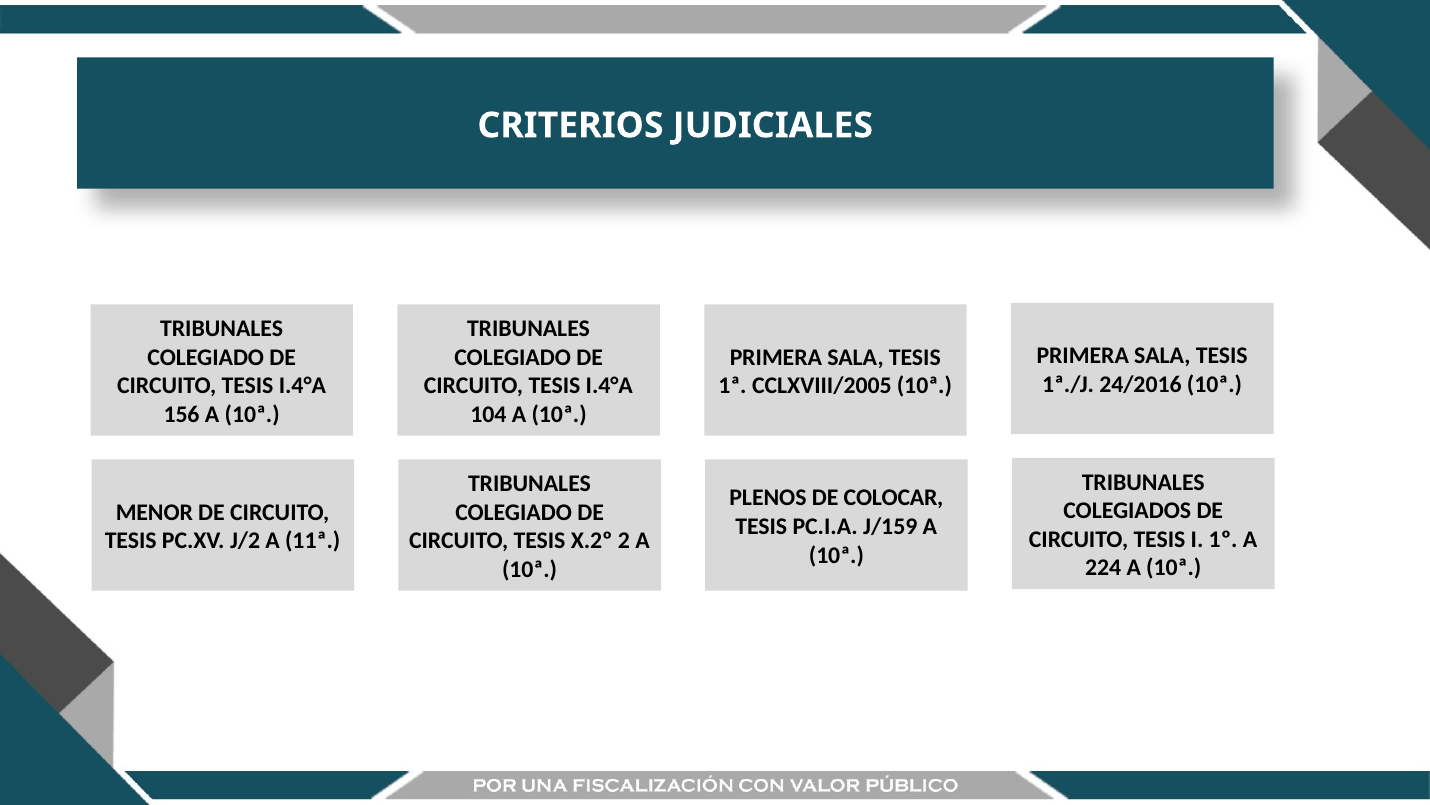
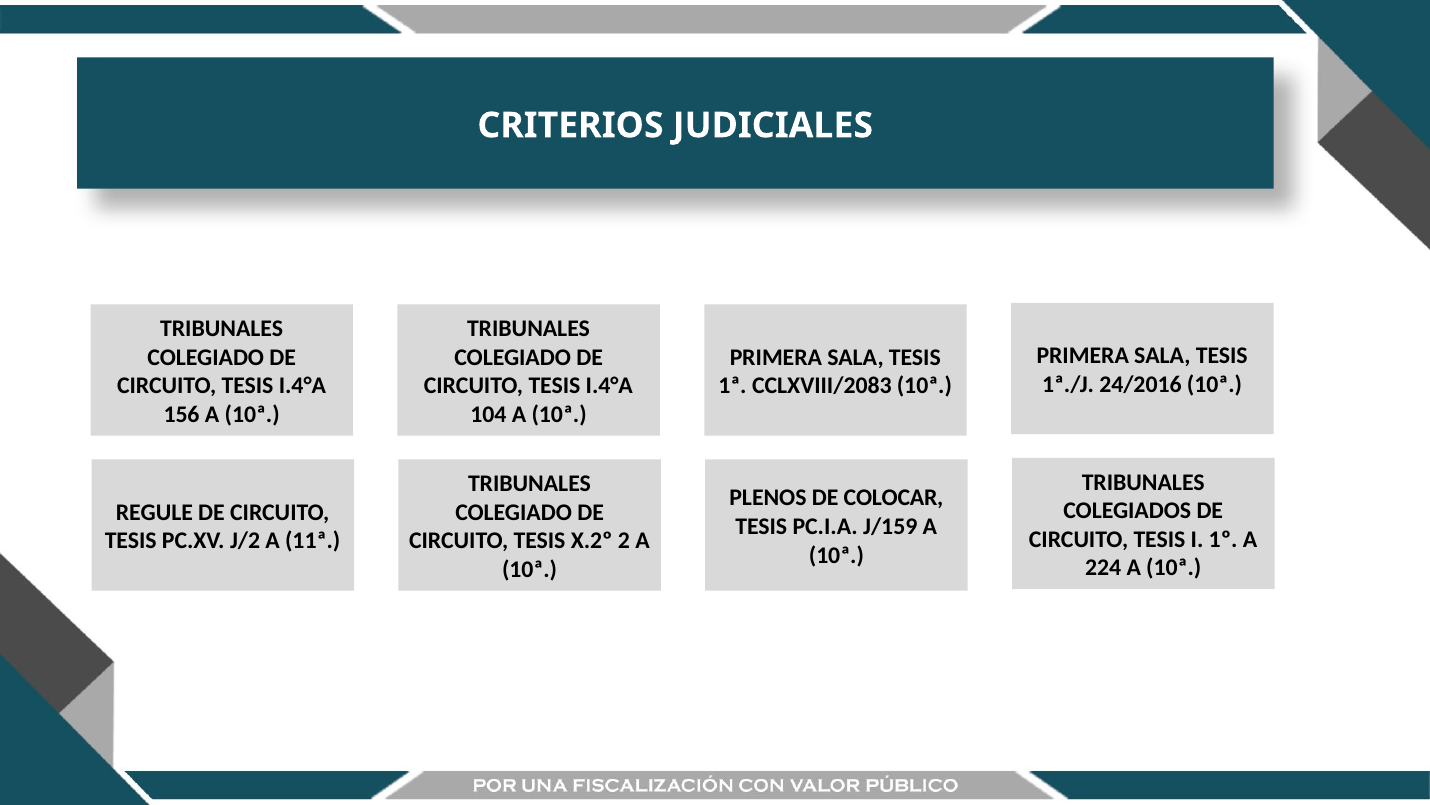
CCLXVIII/2005: CCLXVIII/2005 -> CCLXVIII/2083
MENOR: MENOR -> REGULE
